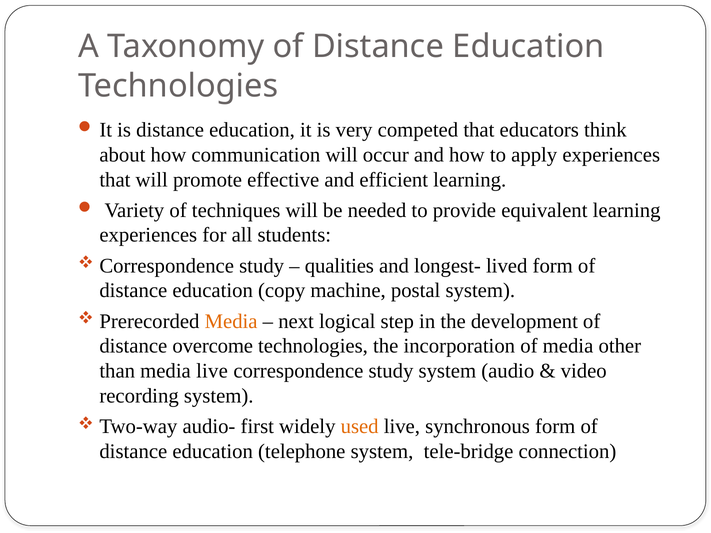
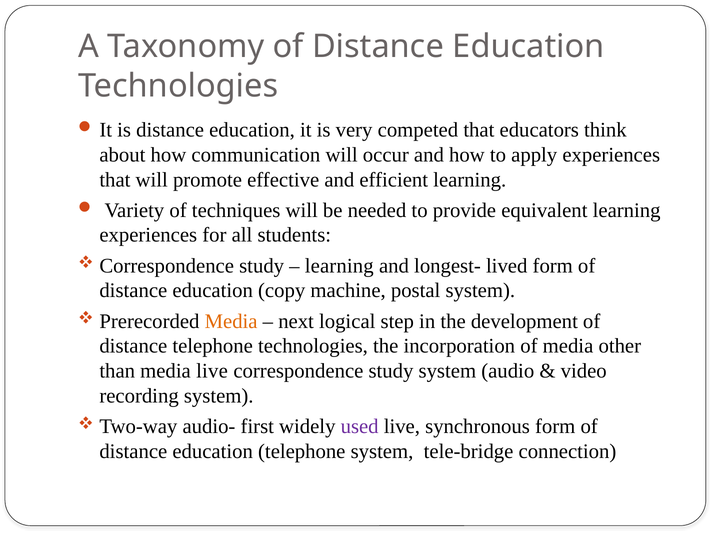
qualities at (339, 266): qualities -> learning
distance overcome: overcome -> telephone
used colour: orange -> purple
